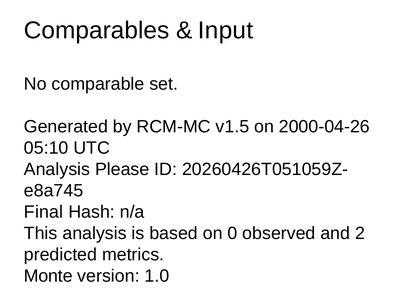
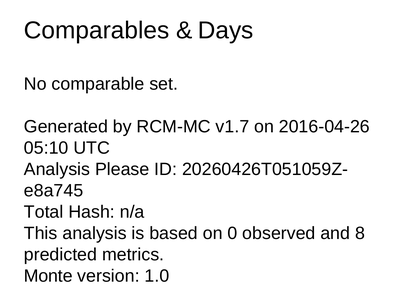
Input: Input -> Days
v1.5: v1.5 -> v1.7
2000-04-26: 2000-04-26 -> 2016-04-26
Final: Final -> Total
2: 2 -> 8
